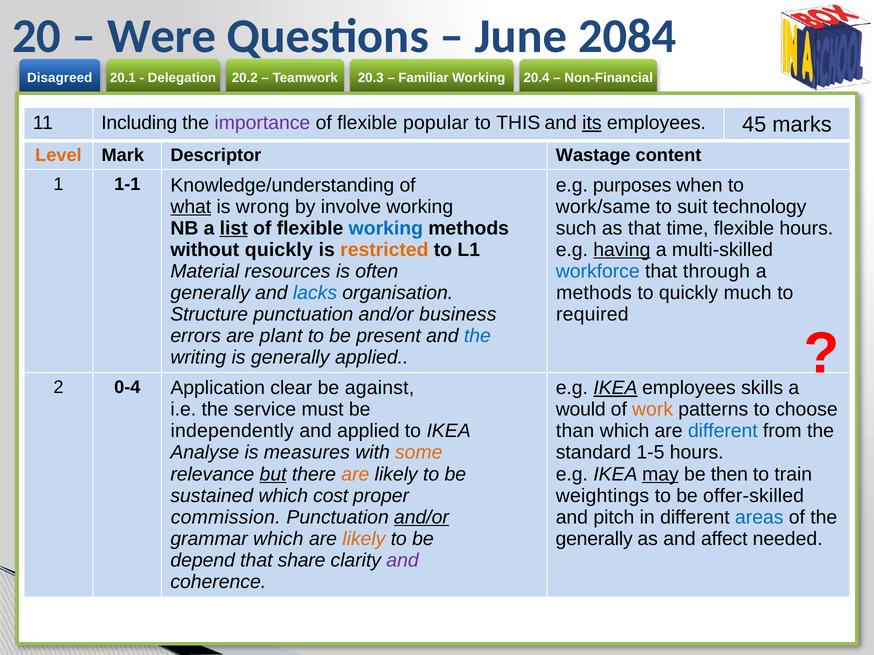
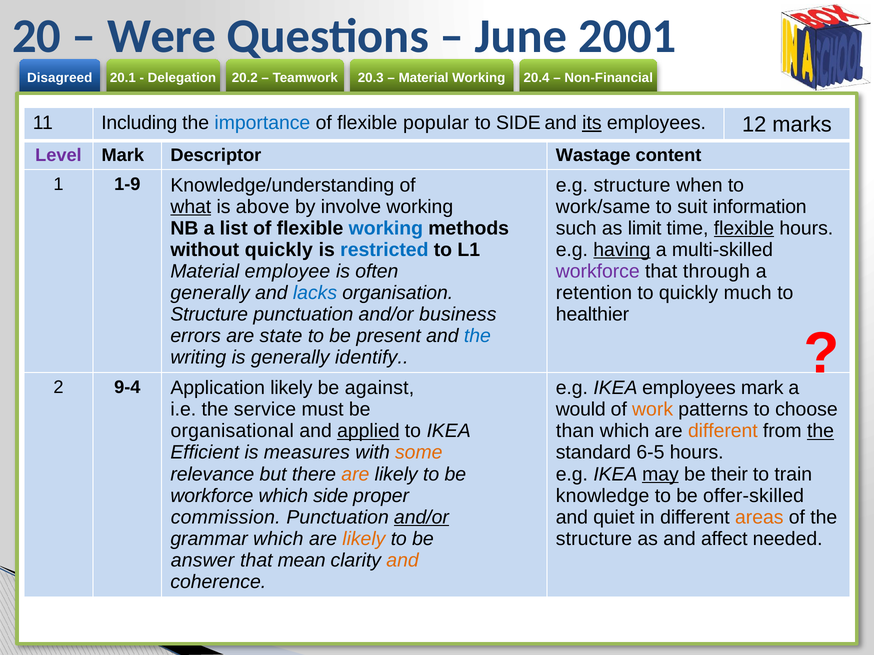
2084: 2084 -> 2001
Familiar at (424, 78): Familiar -> Material
importance colour: purple -> blue
to THIS: THIS -> SIDE
45: 45 -> 12
Level colour: orange -> purple
1-1: 1-1 -> 1-9
e.g purposes: purposes -> structure
wrong: wrong -> above
technology: technology -> information
list underline: present -> none
as that: that -> limit
flexible at (744, 228) underline: none -> present
restricted colour: orange -> blue
resources: resources -> employee
workforce at (598, 272) colour: blue -> purple
methods at (594, 293): methods -> retention
required: required -> healthier
plant: plant -> state
generally applied: applied -> identify
0-4: 0-4 -> 9-4
Application clear: clear -> likely
IKEA at (615, 388) underline: present -> none
employees skills: skills -> mark
independently: independently -> organisational
applied at (368, 431) underline: none -> present
different at (723, 431) colour: blue -> orange
the at (820, 431) underline: none -> present
Analyse: Analyse -> Efficient
1-5: 1-5 -> 6-5
but underline: present -> none
then: then -> their
sustained at (212, 496): sustained -> workforce
which cost: cost -> side
weightings: weightings -> knowledge
pitch: pitch -> quiet
areas colour: blue -> orange
generally at (594, 539): generally -> structure
depend: depend -> answer
share: share -> mean
and at (403, 561) colour: purple -> orange
